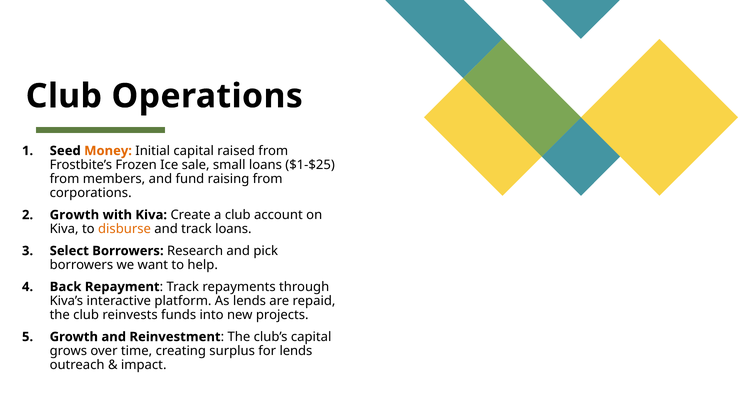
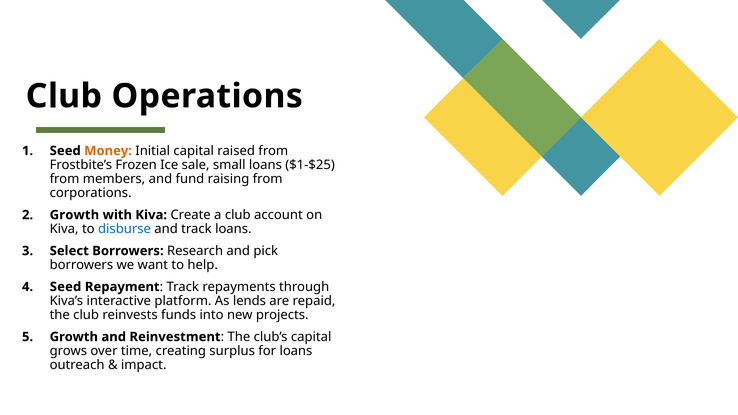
disburse colour: orange -> blue
Back at (66, 287): Back -> Seed
for lends: lends -> loans
